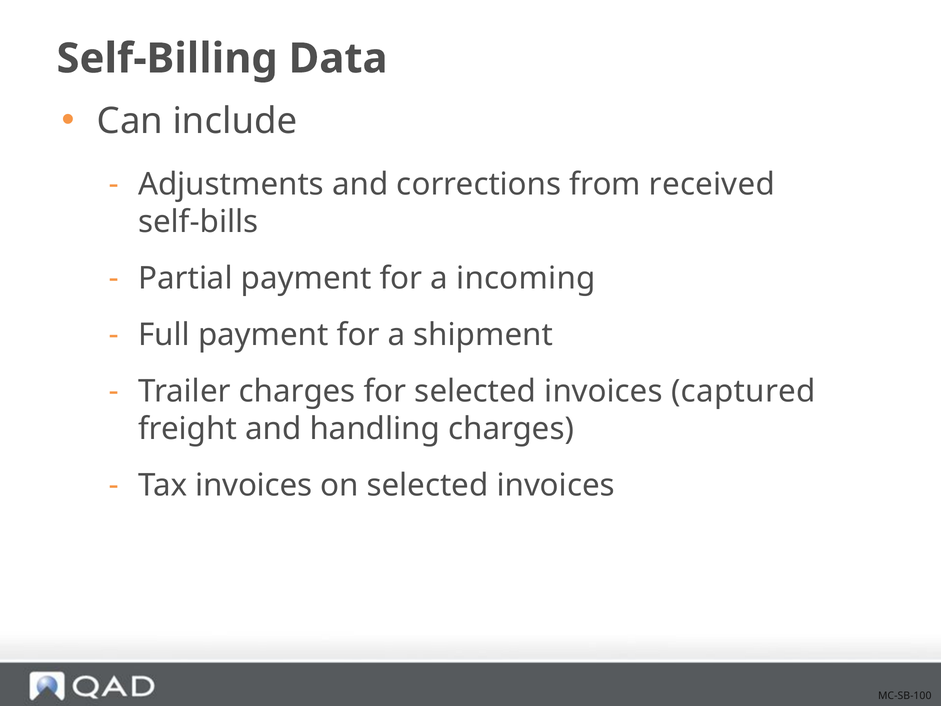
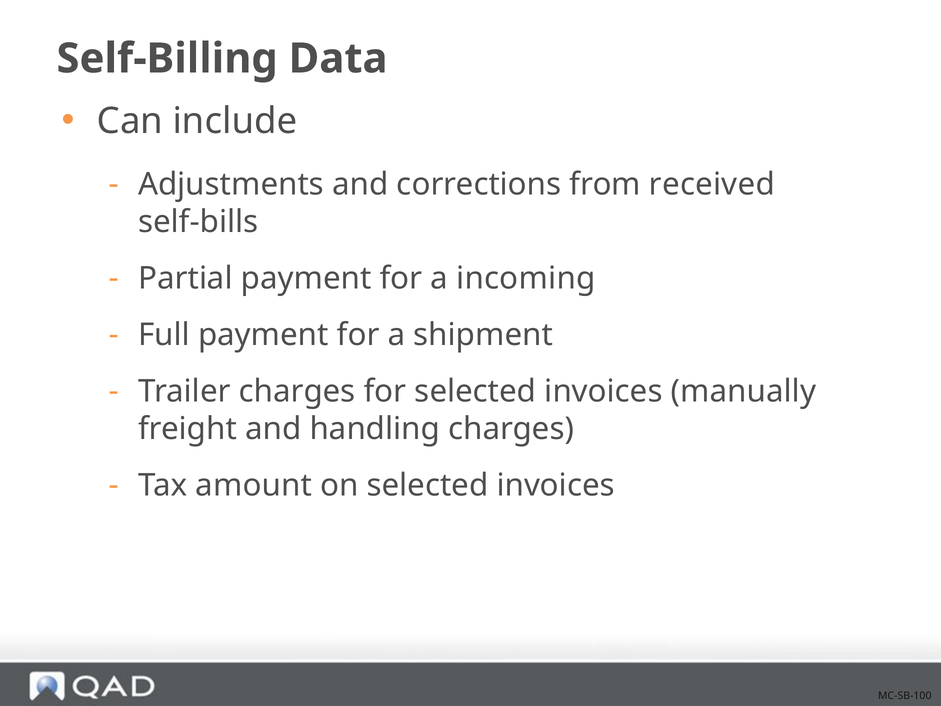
captured: captured -> manually
Tax invoices: invoices -> amount
